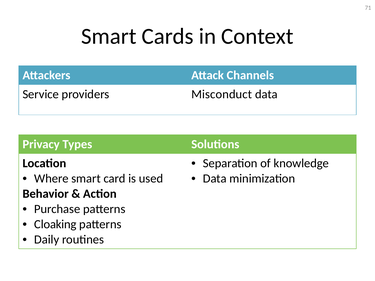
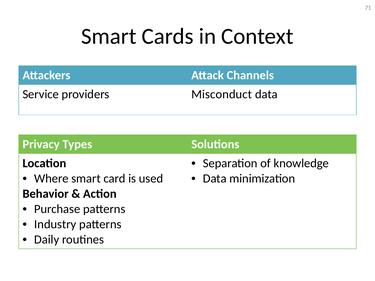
Cloaking: Cloaking -> Industry
